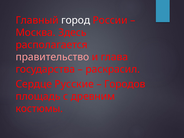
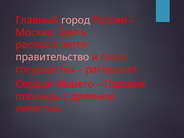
город colour: white -> pink
Русские: Русские -> Нашего
костюмы: костюмы -> лепестки
